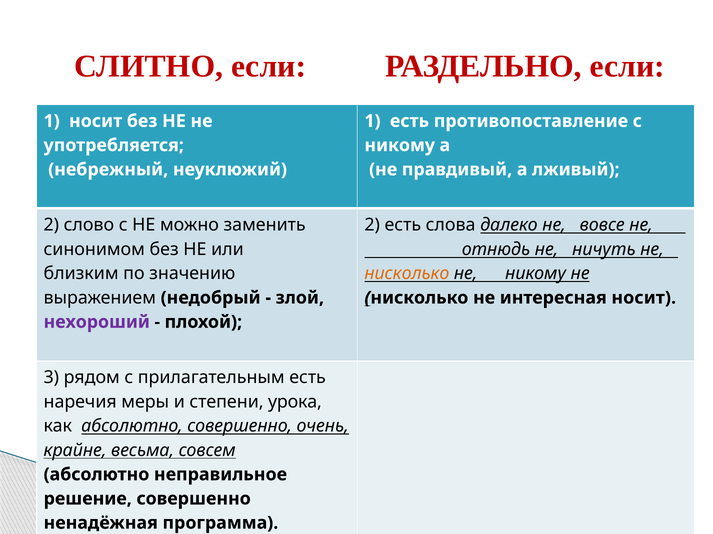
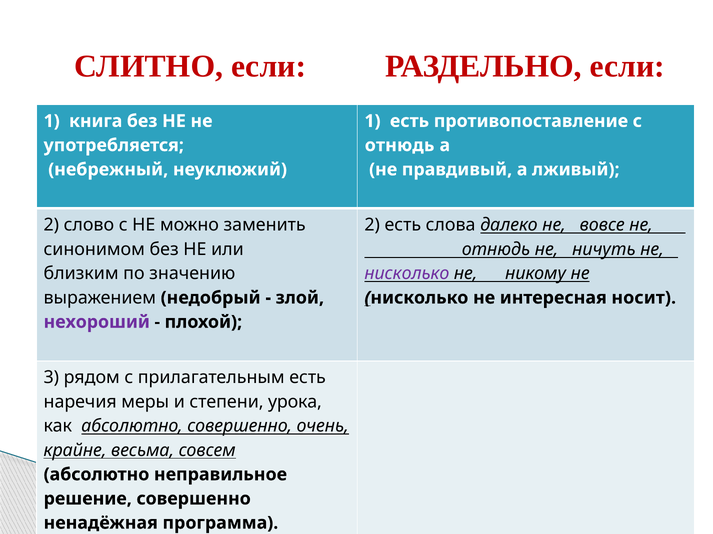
1 носит: носит -> книга
никому at (400, 145): никому -> отнюдь
нисколько at (407, 274) colour: orange -> purple
